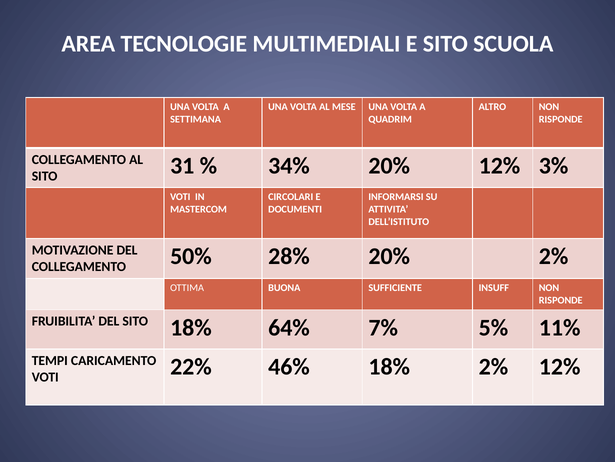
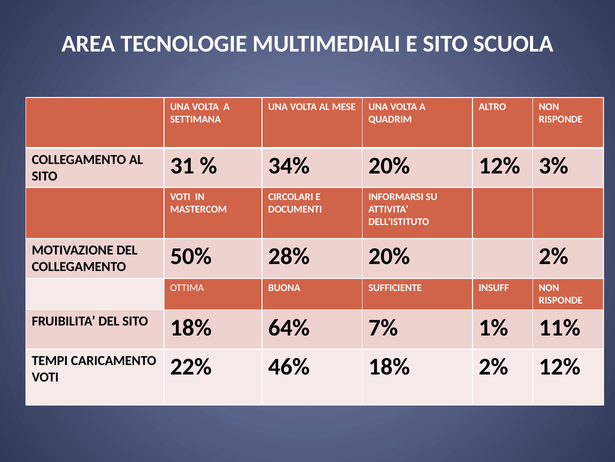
5%: 5% -> 1%
